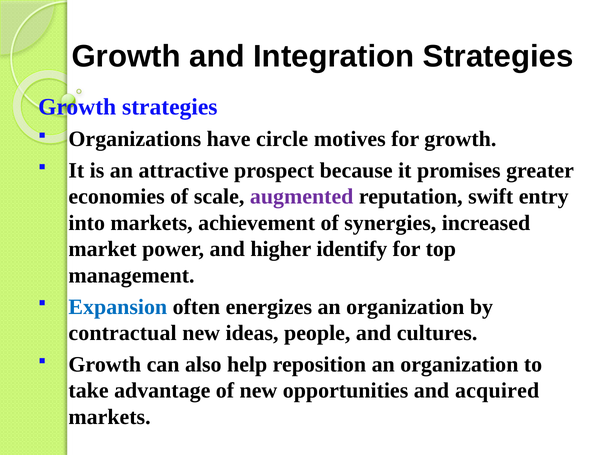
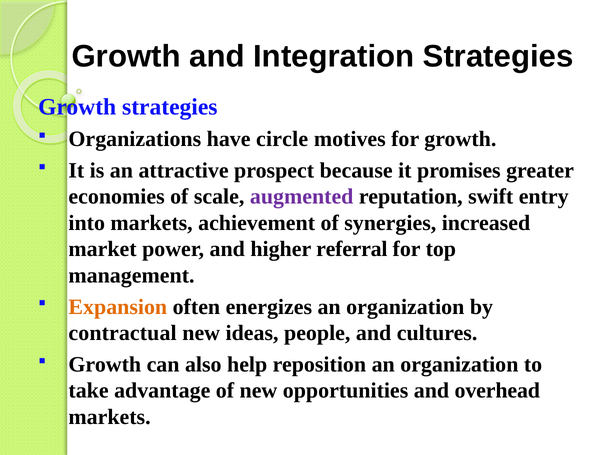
identify: identify -> referral
Expansion colour: blue -> orange
acquired: acquired -> overhead
